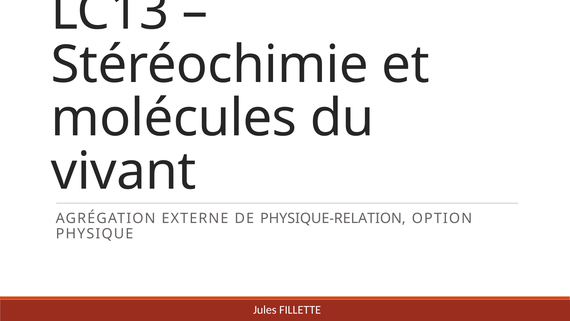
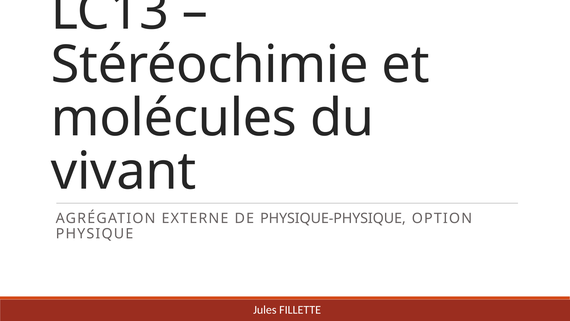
PHYSIQUE-RELATION: PHYSIQUE-RELATION -> PHYSIQUE-PHYSIQUE
